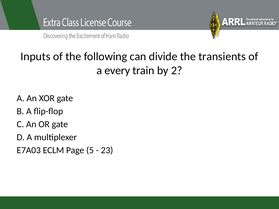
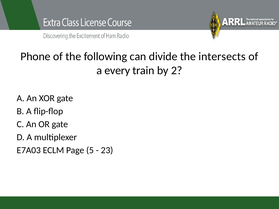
Inputs: Inputs -> Phone
transients: transients -> intersects
